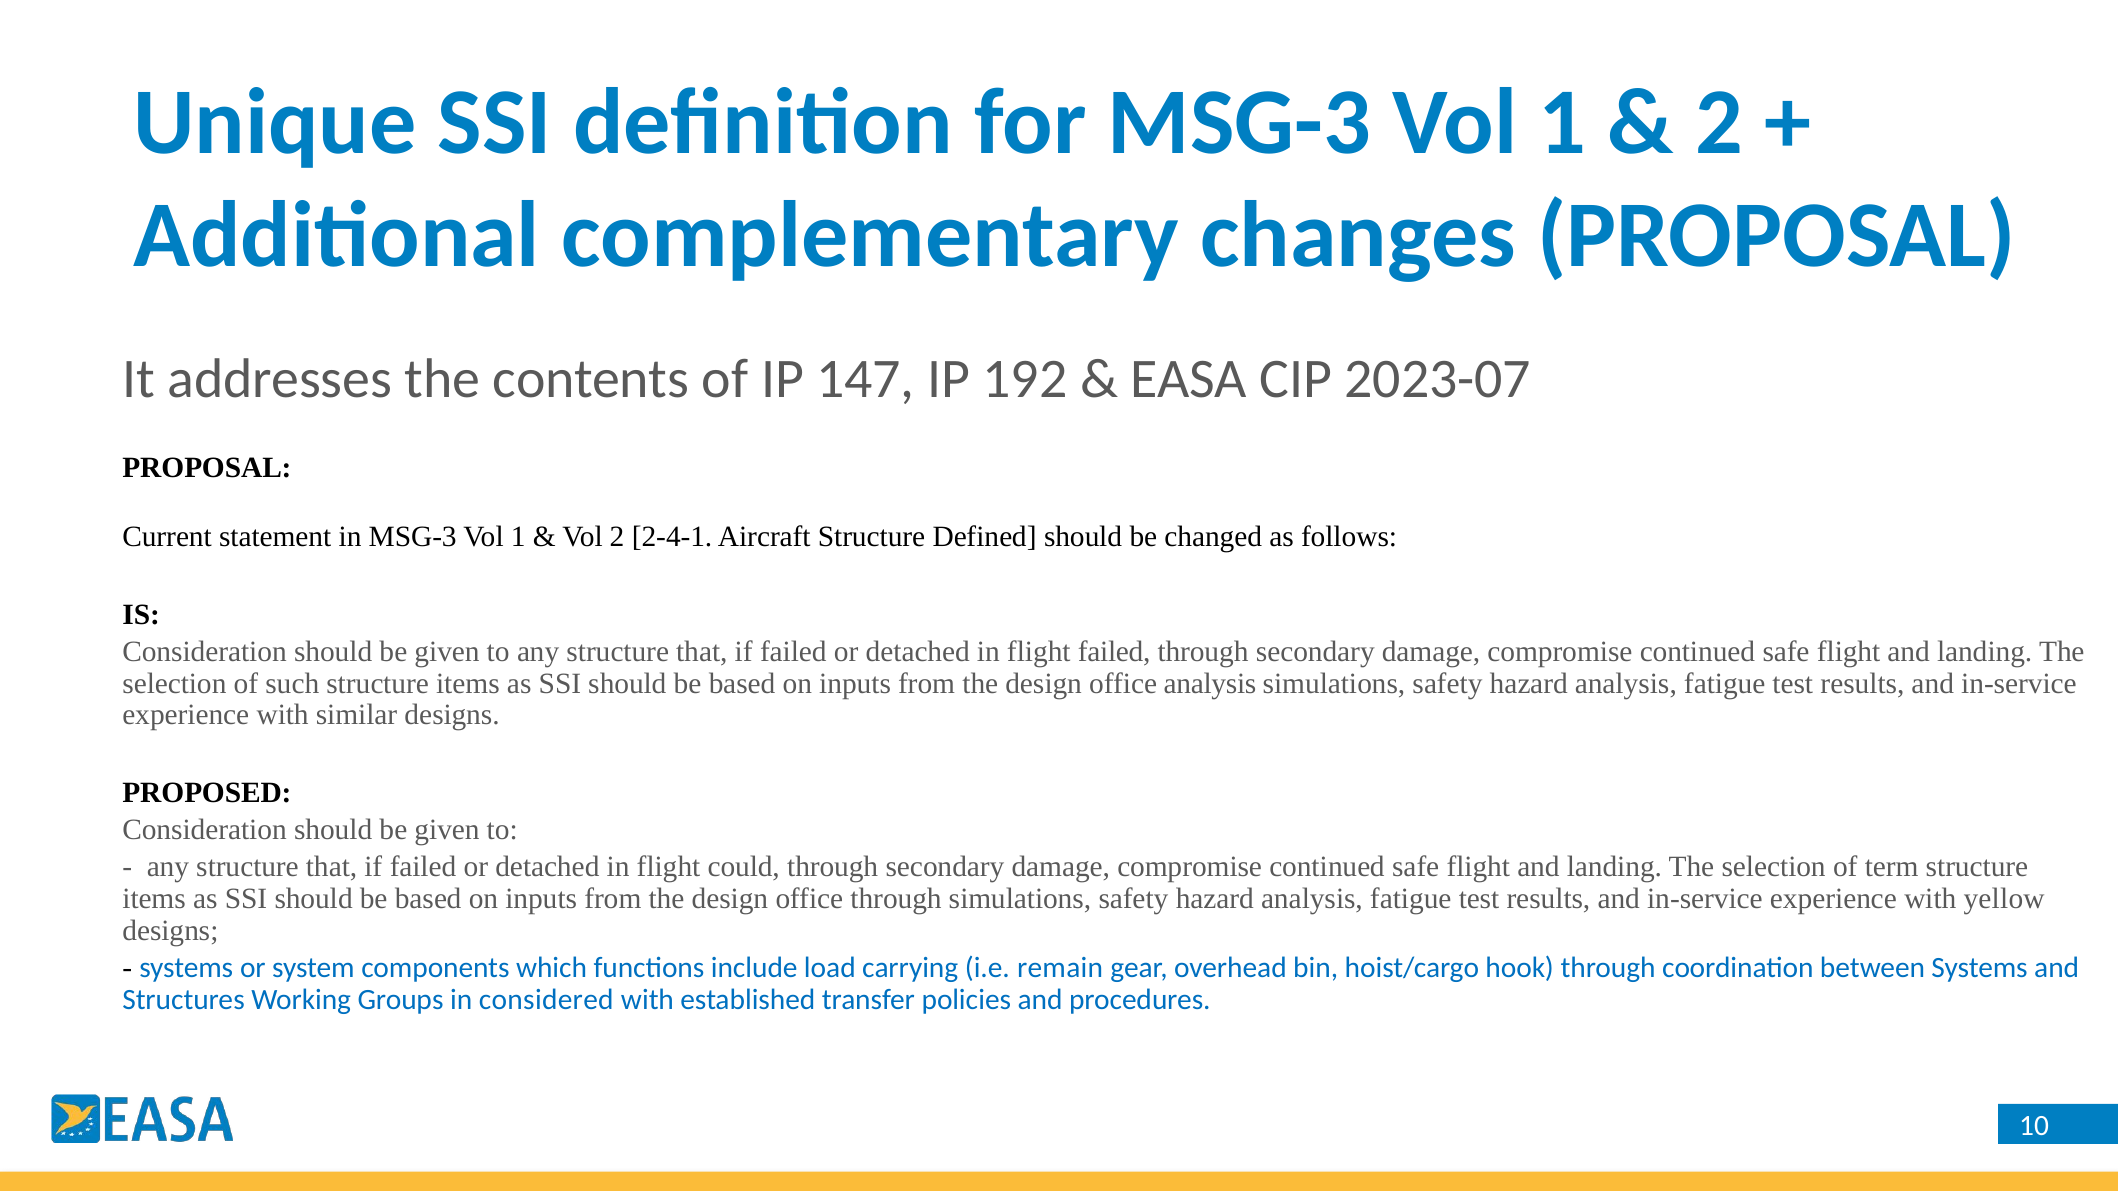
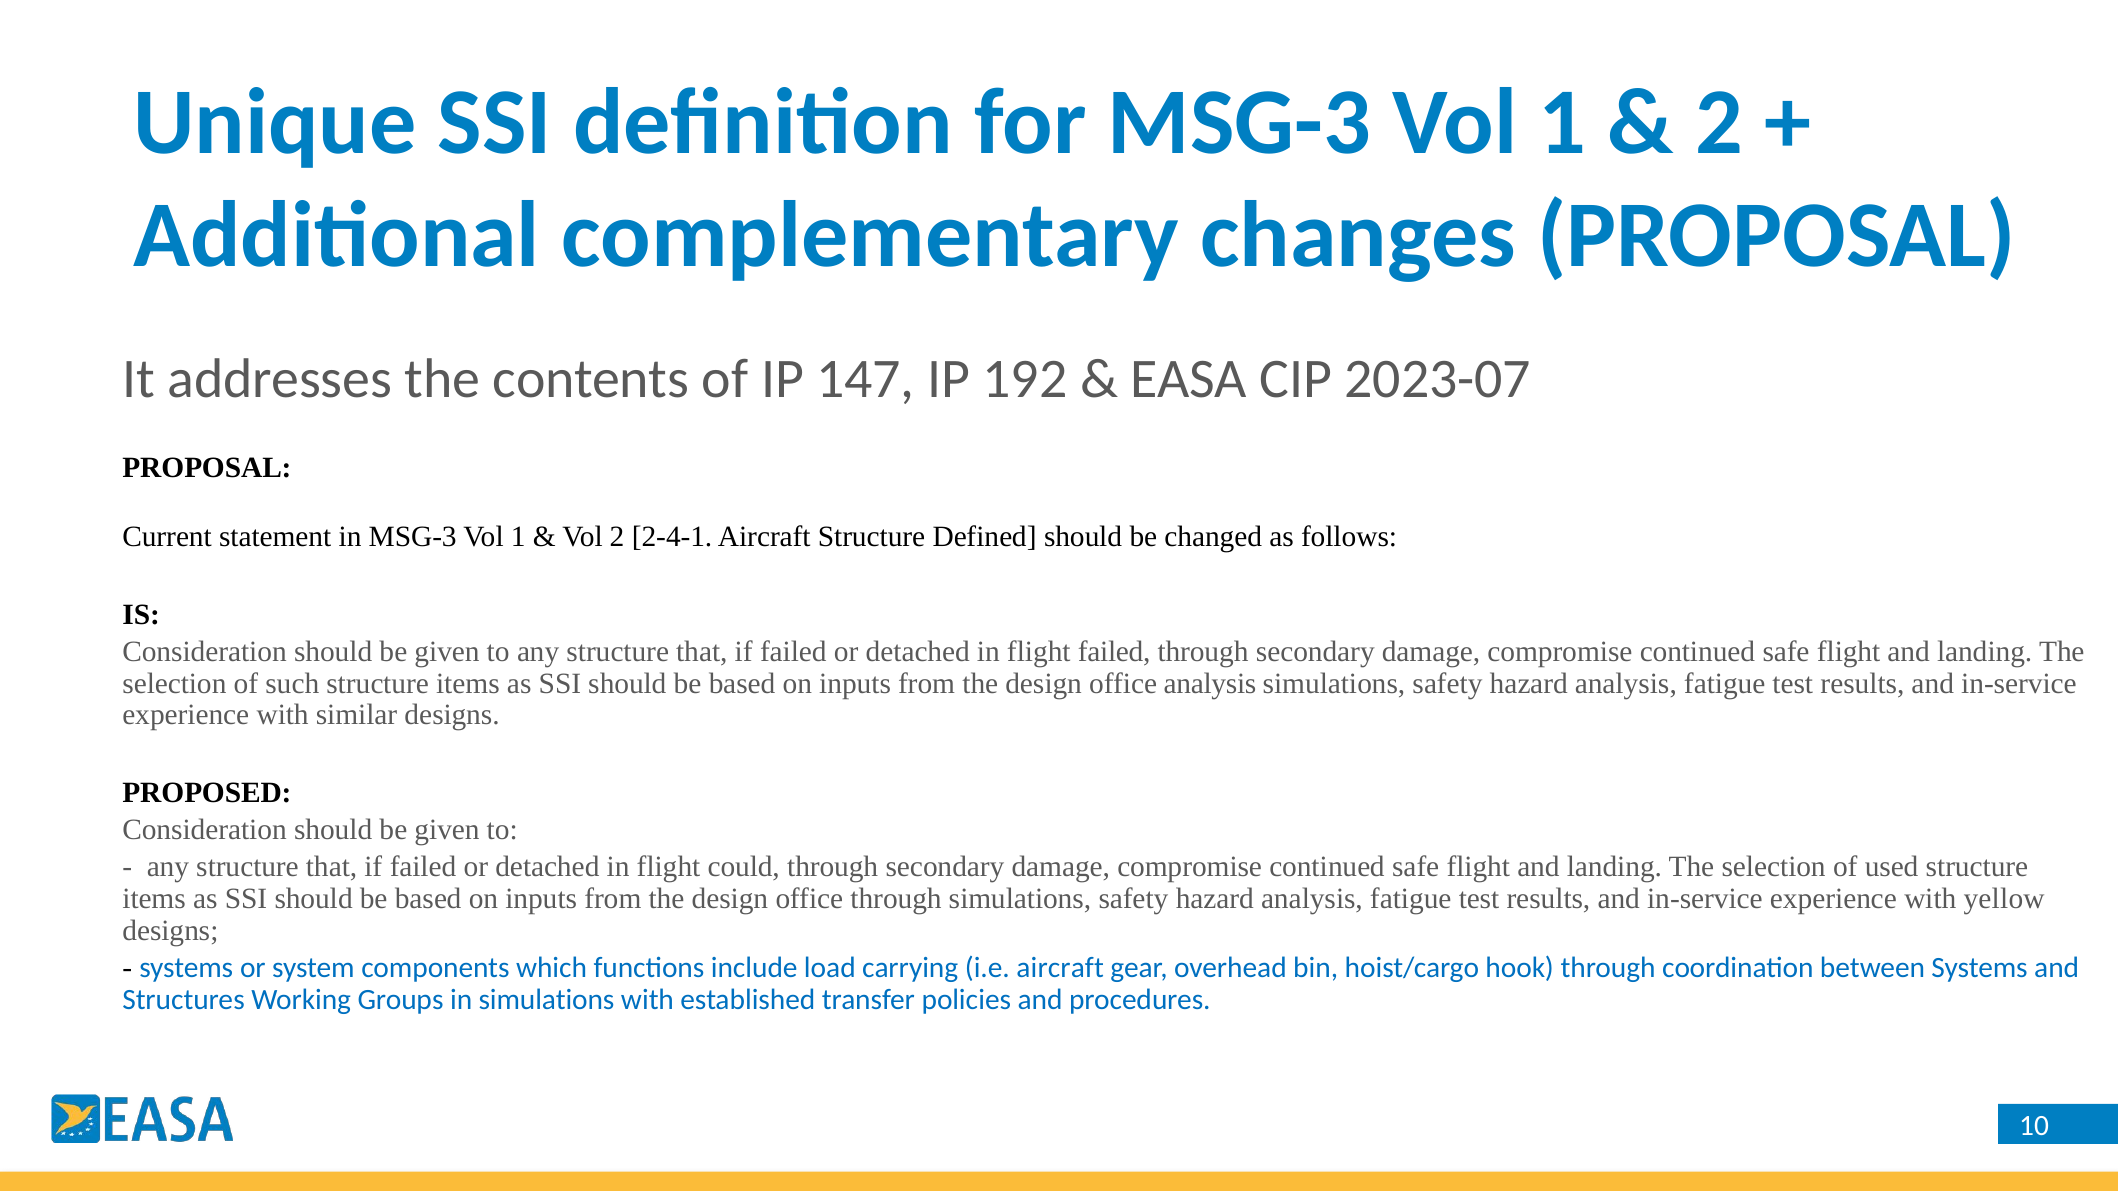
term: term -> used
i.e remain: remain -> aircraft
in considered: considered -> simulations
